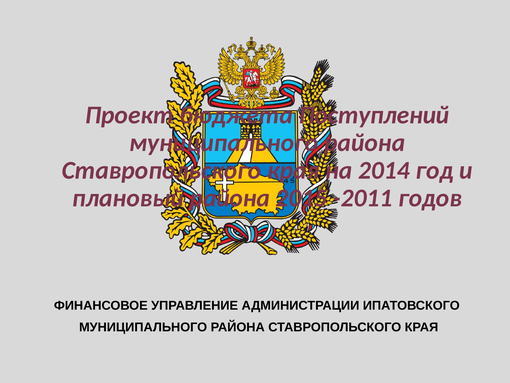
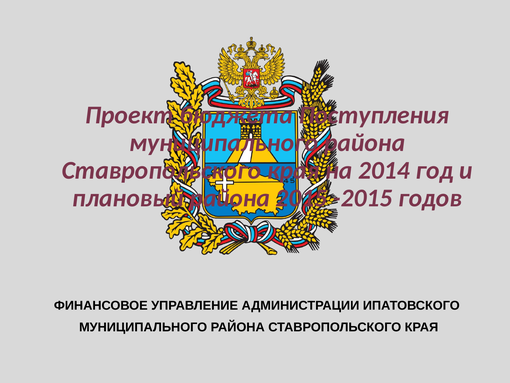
Поступлений: Поступлений -> Поступления
-2011: -2011 -> -2015
